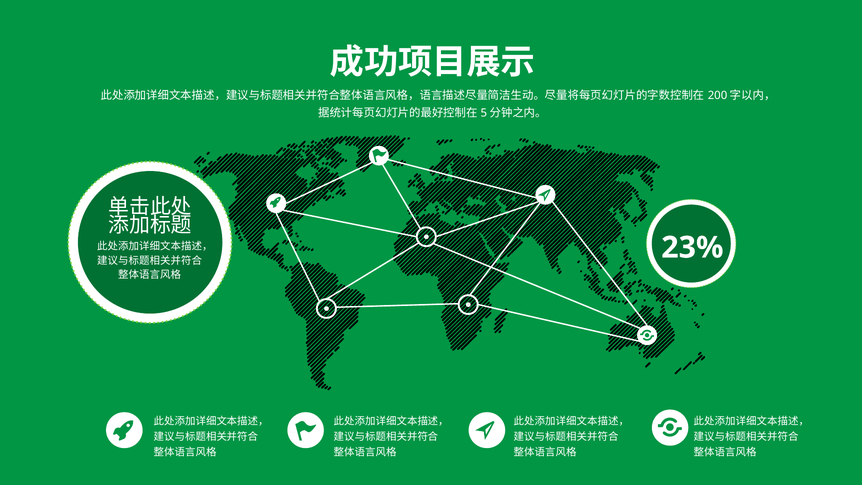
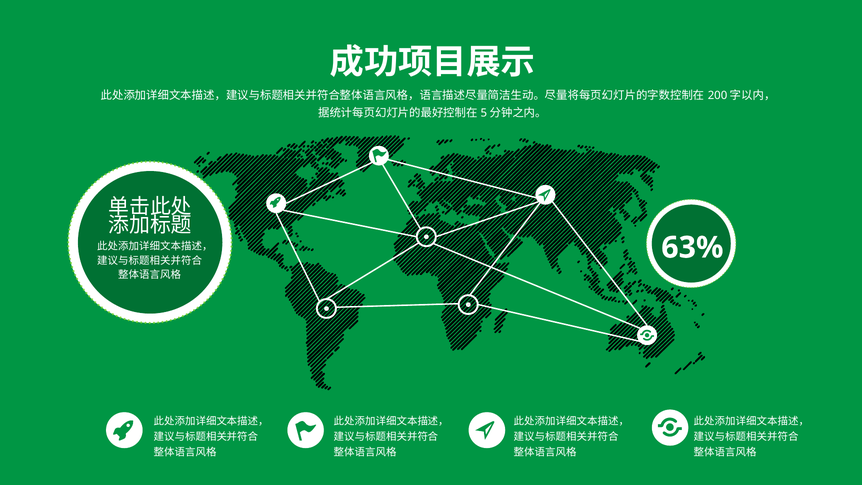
23%: 23% -> 63%
